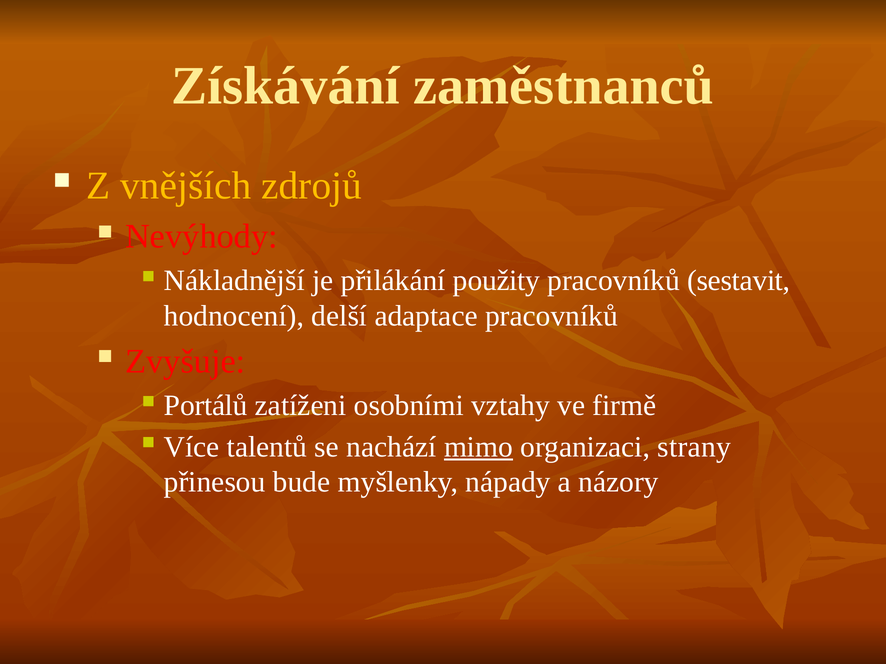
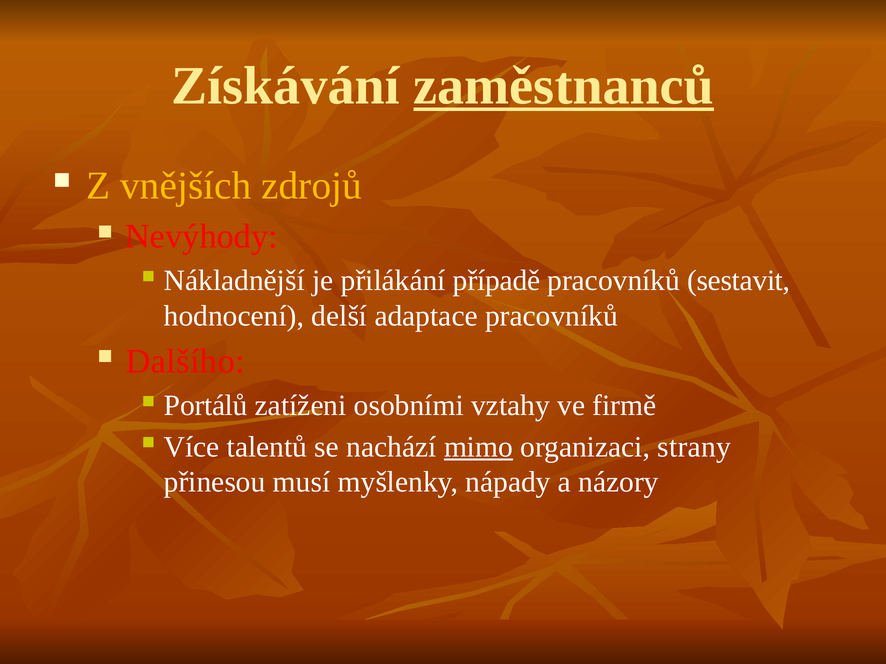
zaměstnanců underline: none -> present
použity: použity -> případě
Zvyšuje: Zvyšuje -> Dalšího
bude: bude -> musí
